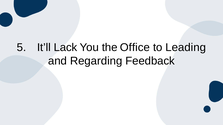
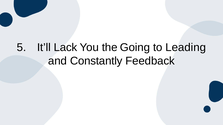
Office: Office -> Going
Regarding: Regarding -> Constantly
